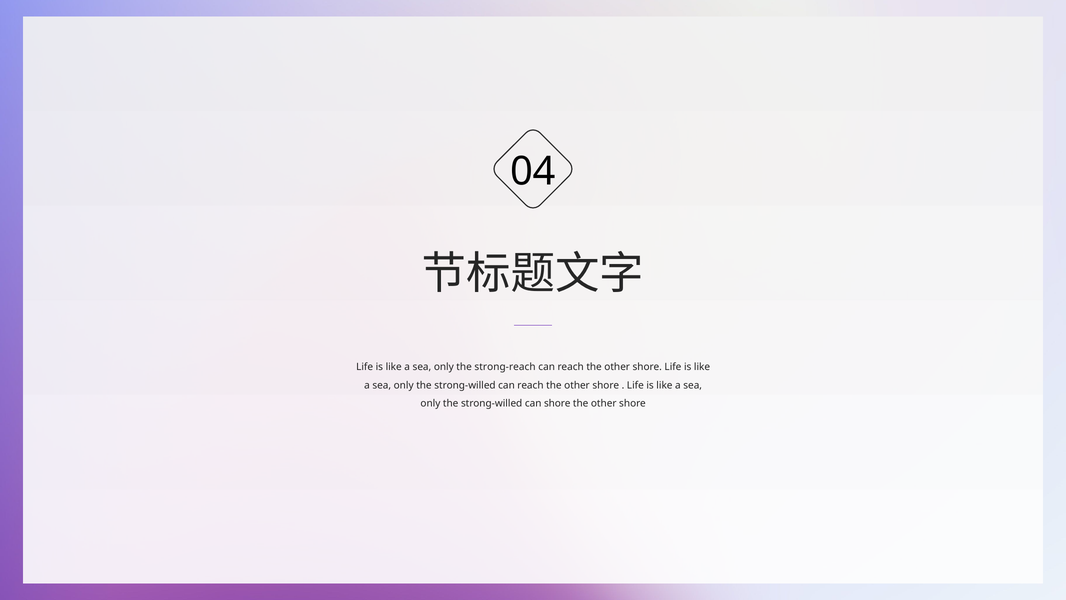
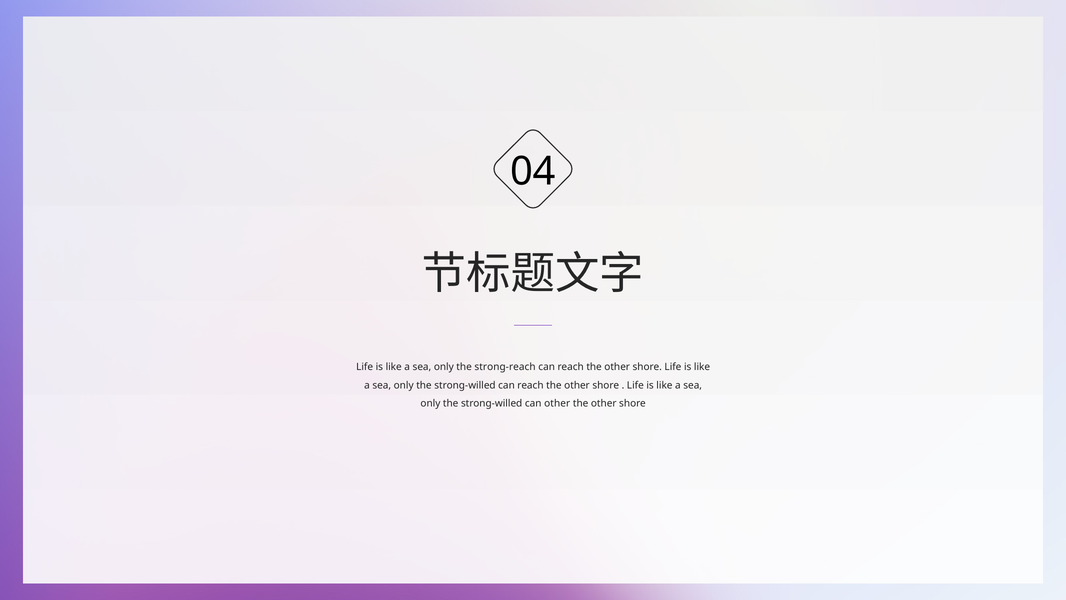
can shore: shore -> other
